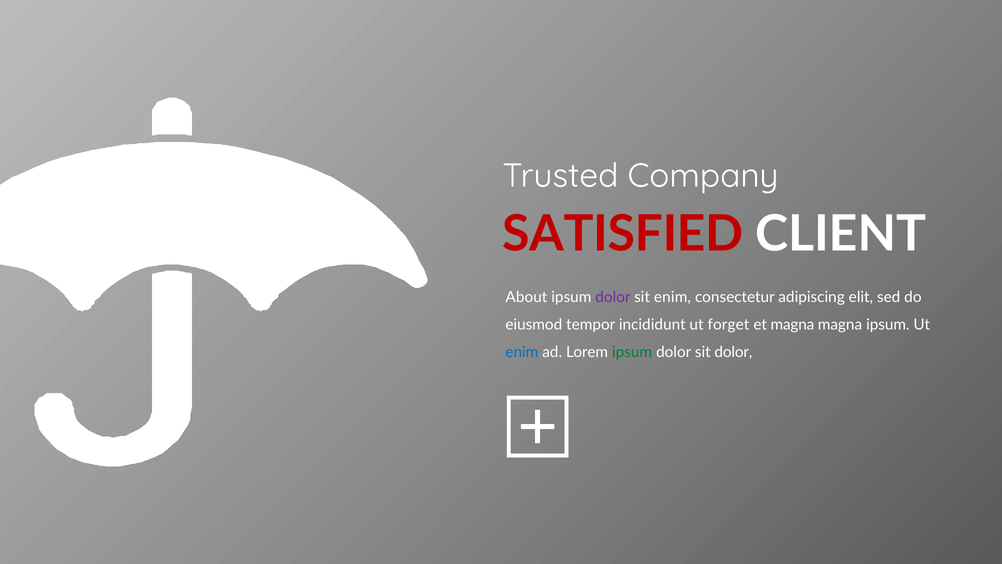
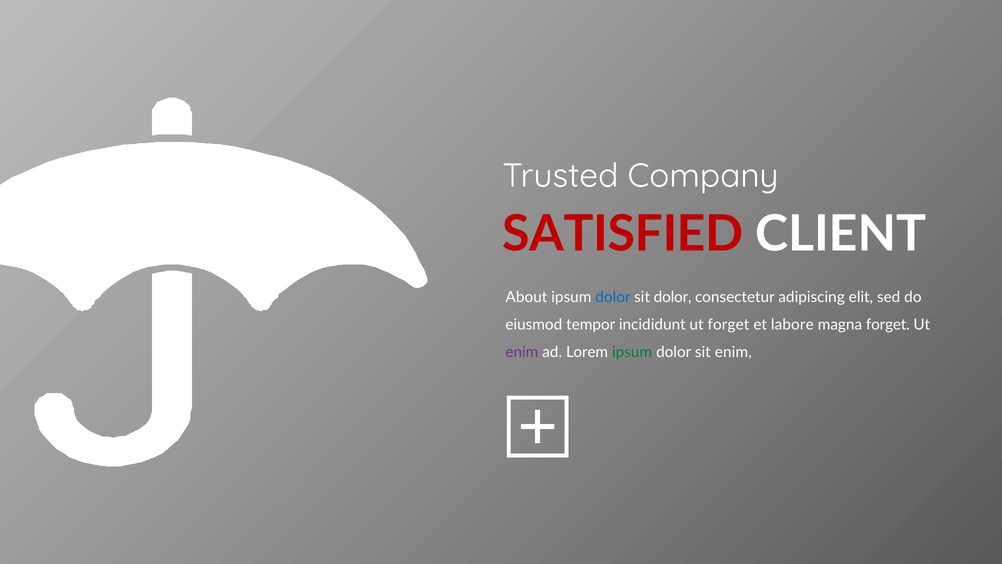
dolor at (613, 297) colour: purple -> blue
sit enim: enim -> dolor
et magna: magna -> labore
magna ipsum: ipsum -> forget
enim at (522, 352) colour: blue -> purple
sit dolor: dolor -> enim
